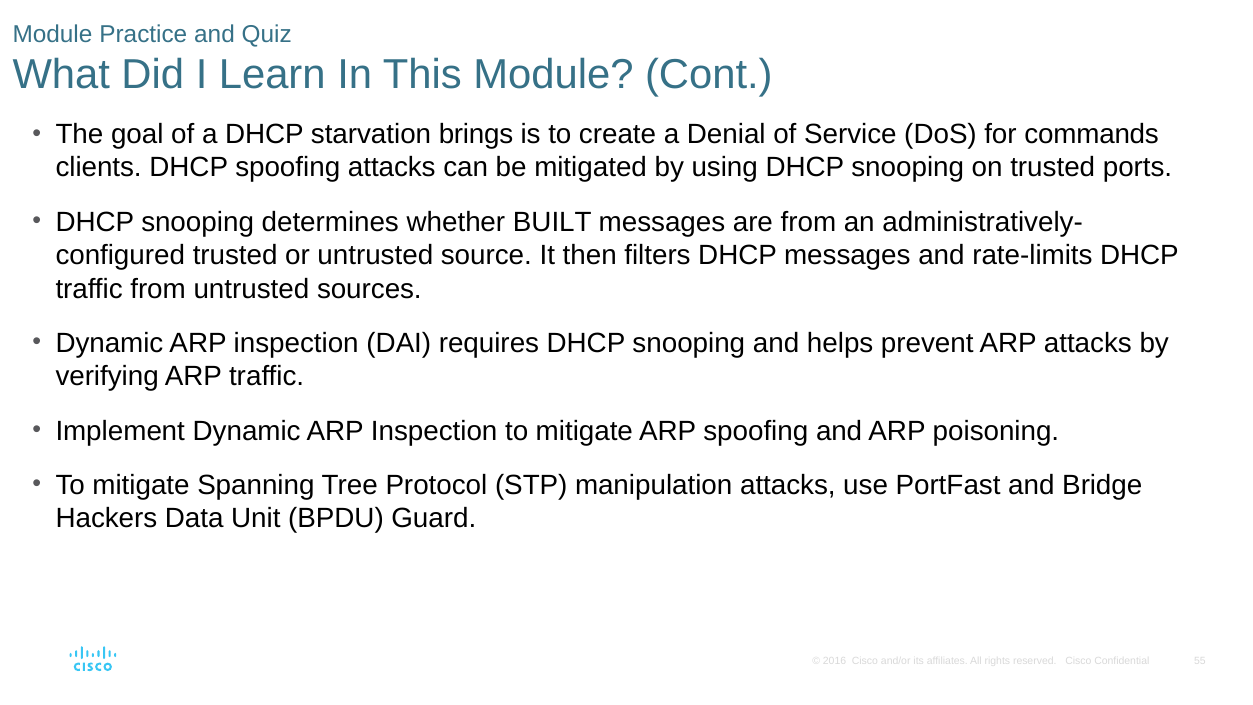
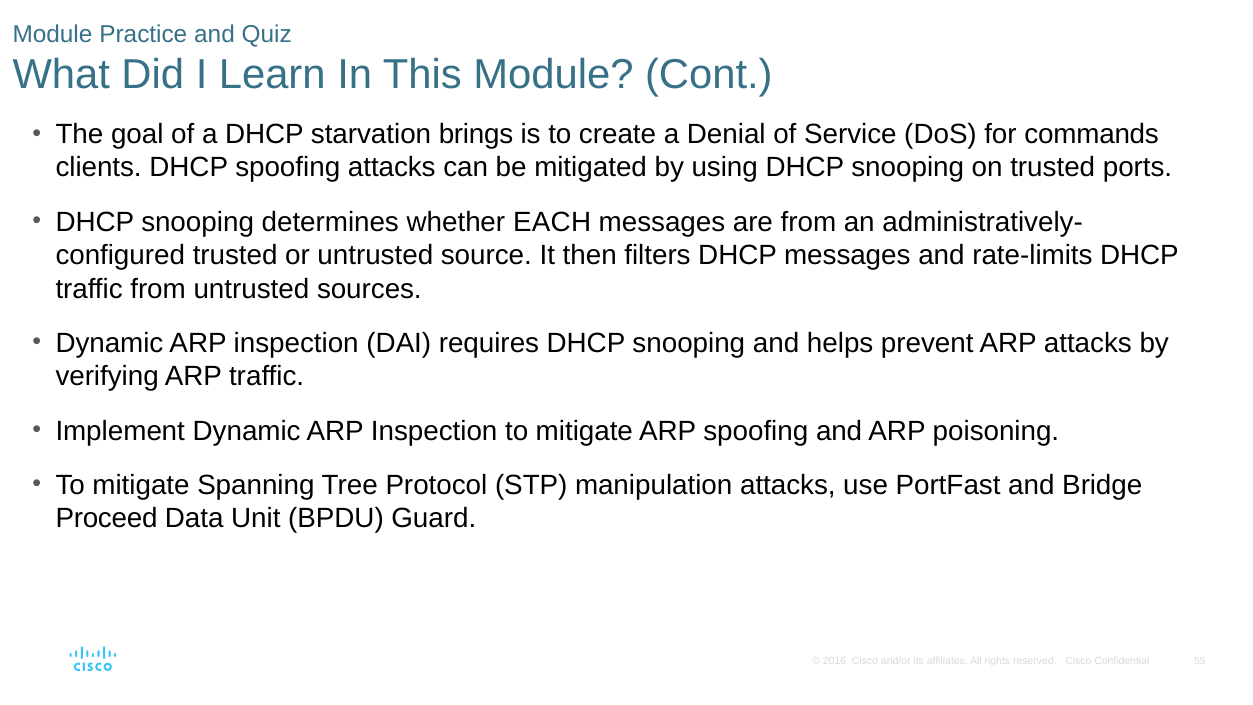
BUILT: BUILT -> EACH
Hackers: Hackers -> Proceed
